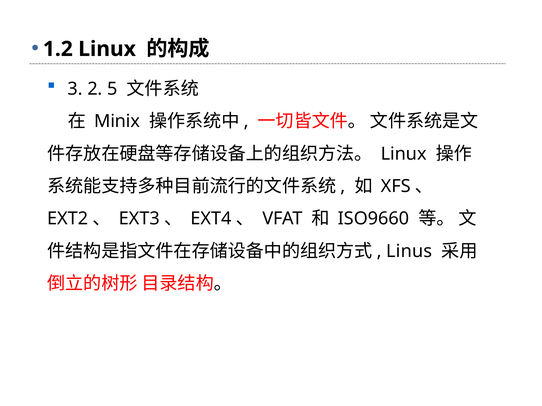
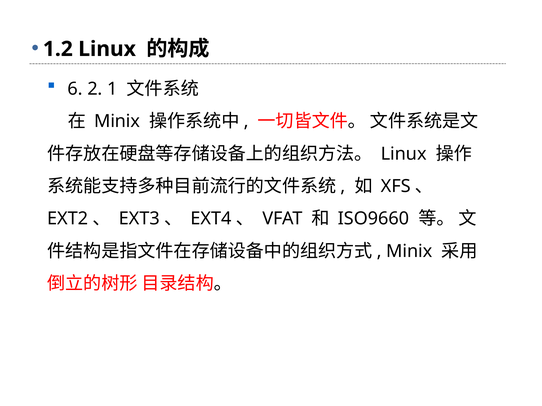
3: 3 -> 6
5: 5 -> 1
Linus at (409, 251): Linus -> Minix
